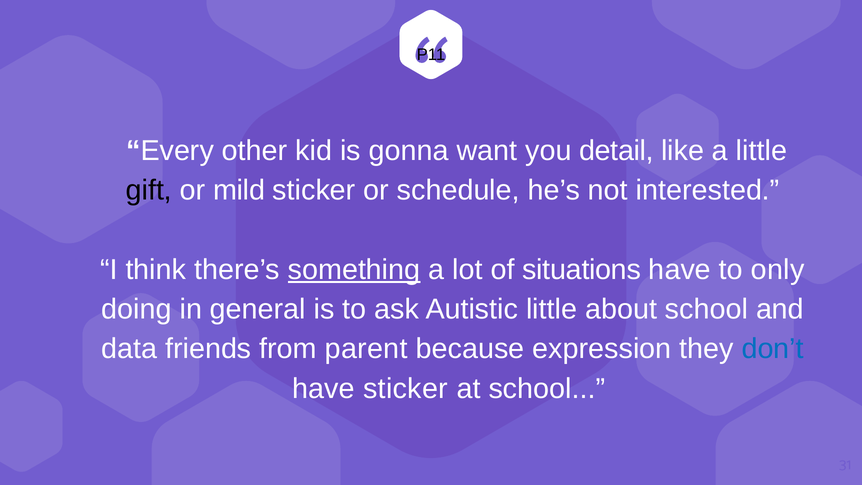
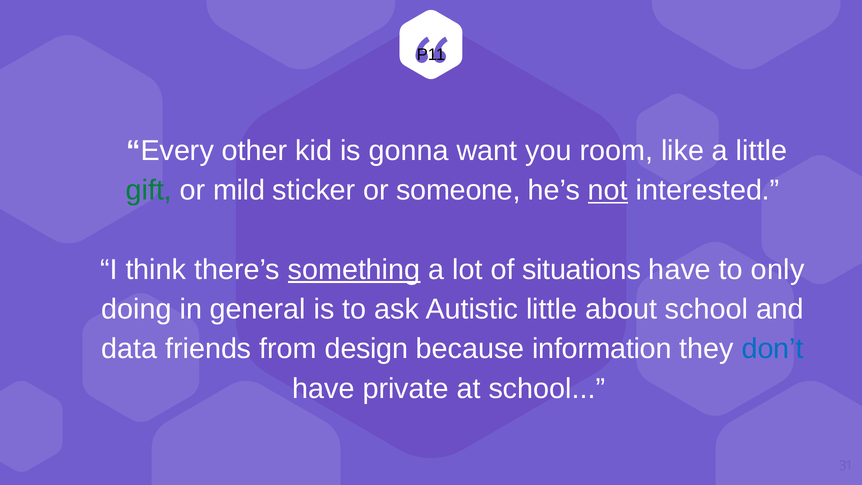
detail: detail -> room
gift colour: black -> green
schedule: schedule -> someone
not underline: none -> present
parent: parent -> design
expression: expression -> information
have sticker: sticker -> private
